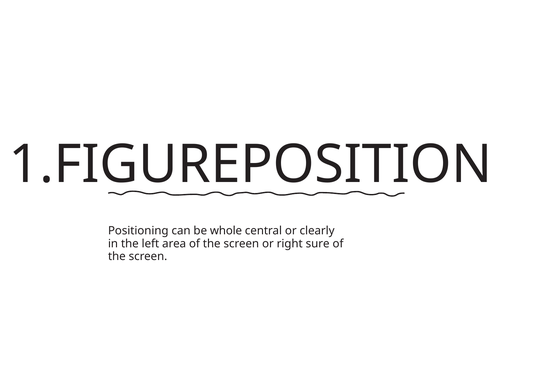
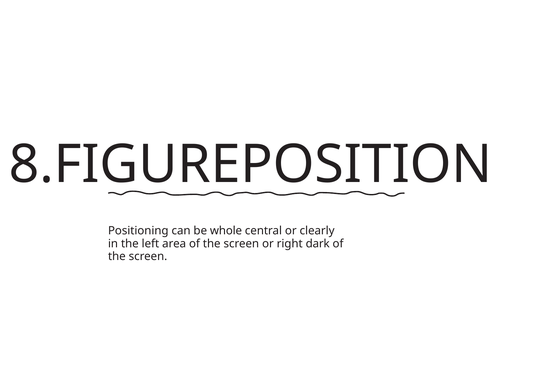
1.FIGUREPOSITION: 1.FIGUREPOSITION -> 8.FIGUREPOSITION
sure: sure -> dark
